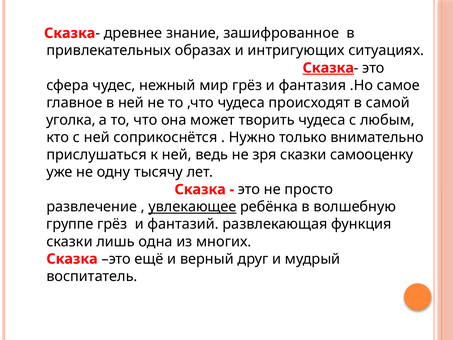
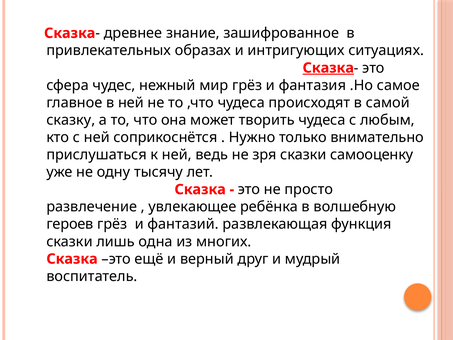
уголка: уголка -> сказку
увлекающее underline: present -> none
группе: группе -> героев
